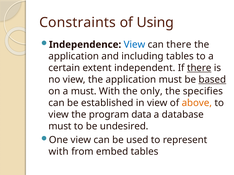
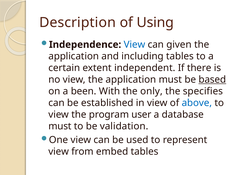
Constraints: Constraints -> Description
can there: there -> given
there at (199, 68) underline: present -> none
a must: must -> been
above colour: orange -> blue
data: data -> user
undesired: undesired -> validation
with at (59, 152): with -> view
